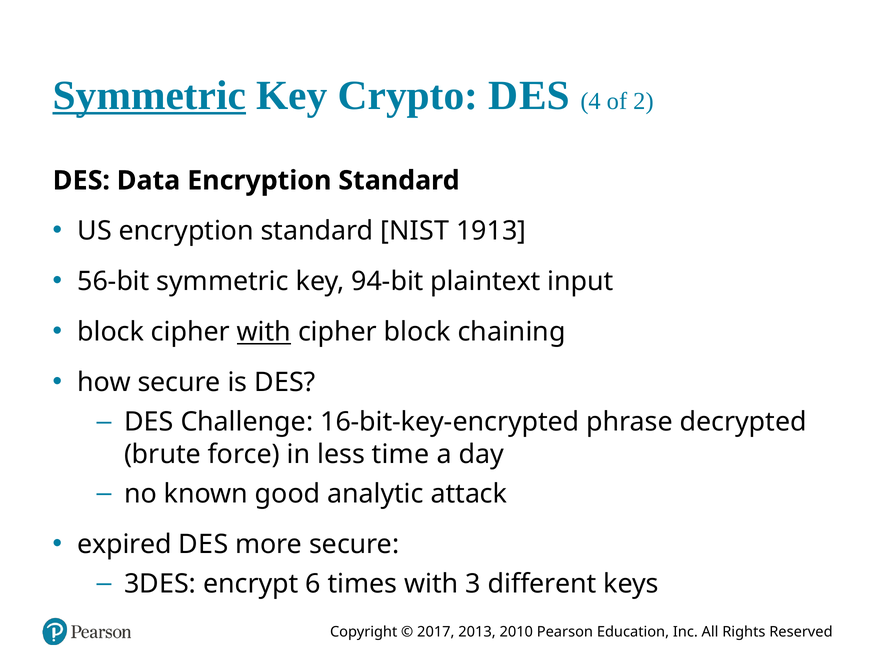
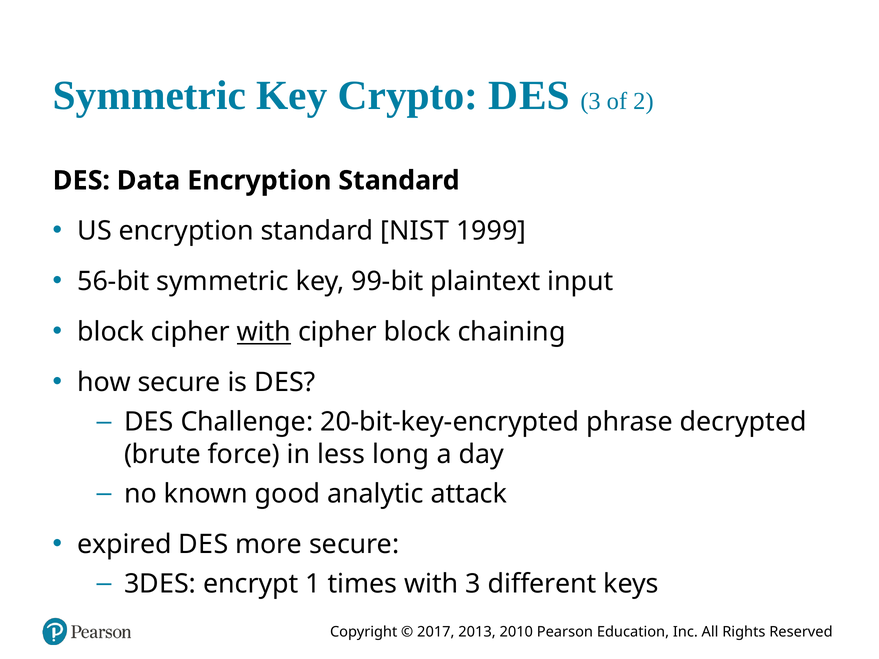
Symmetric at (149, 95) underline: present -> none
S 4: 4 -> 3
1913: 1913 -> 1999
94-bit: 94-bit -> 99-bit
16-bit-key-encrypted: 16-bit-key-encrypted -> 20-bit-key-encrypted
time: time -> long
6: 6 -> 1
